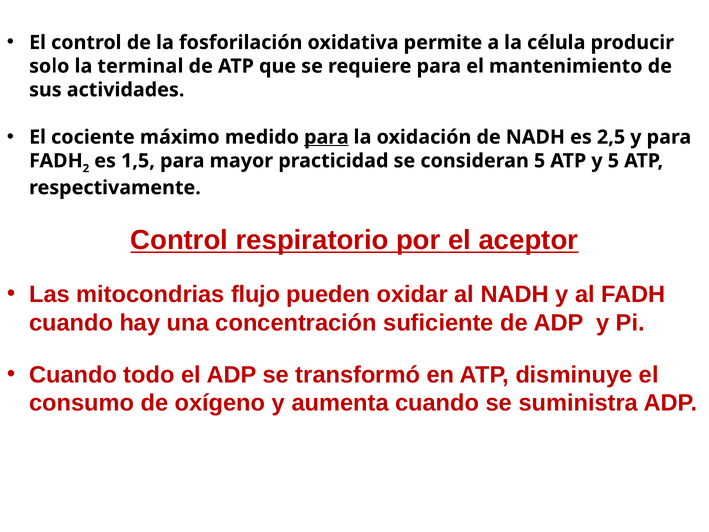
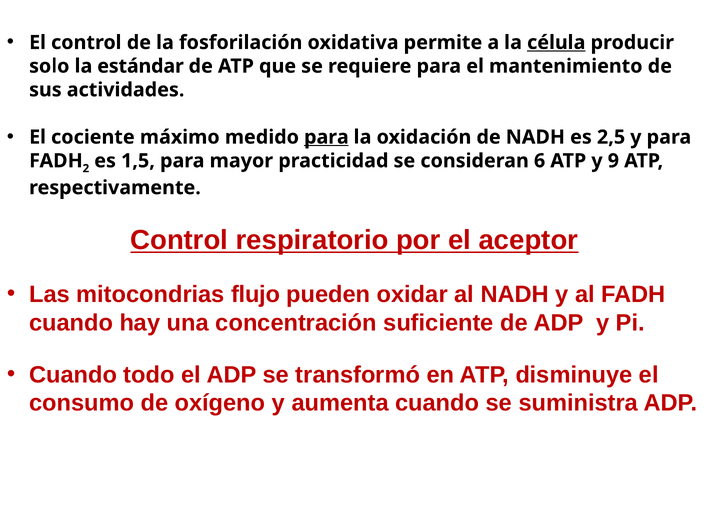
célula underline: none -> present
terminal: terminal -> estándar
consideran 5: 5 -> 6
y 5: 5 -> 9
